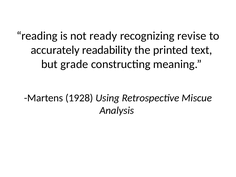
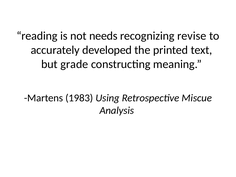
ready: ready -> needs
readability: readability -> developed
1928: 1928 -> 1983
